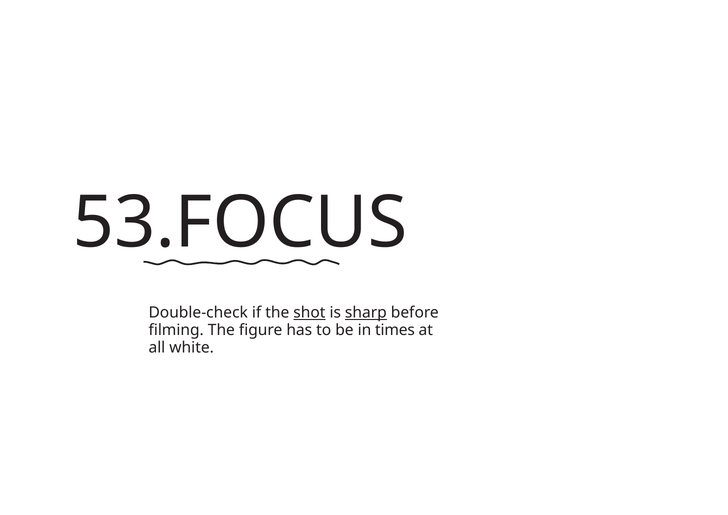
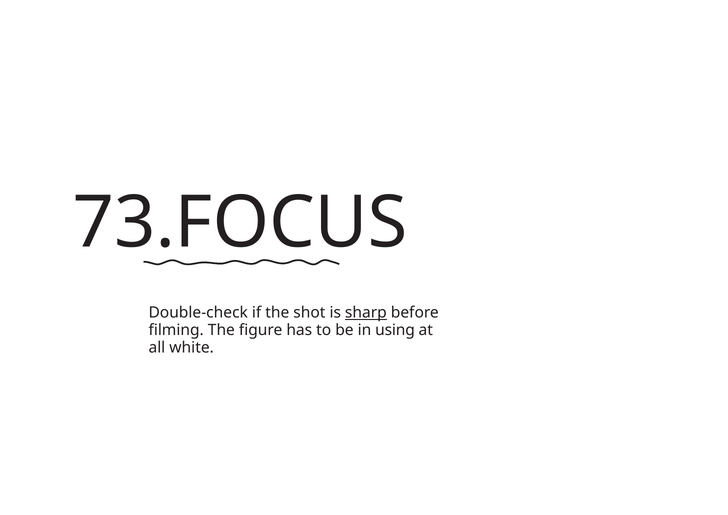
53.FOCUS: 53.FOCUS -> 73.FOCUS
shot underline: present -> none
times: times -> using
